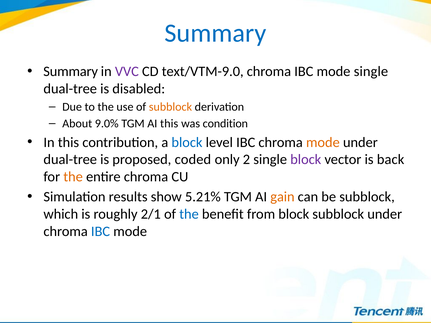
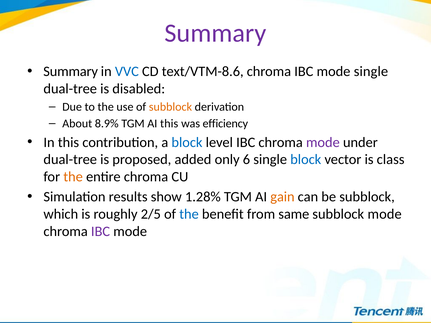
Summary at (215, 33) colour: blue -> purple
VVC colour: purple -> blue
text/VTM-9.0: text/VTM-9.0 -> text/VTM-8.6
9.0%: 9.0% -> 8.9%
condition: condition -> efficiency
mode at (323, 142) colour: orange -> purple
coded: coded -> added
2: 2 -> 6
block at (306, 160) colour: purple -> blue
back: back -> class
5.21%: 5.21% -> 1.28%
2/1: 2/1 -> 2/5
from block: block -> same
subblock under: under -> mode
IBC at (101, 232) colour: blue -> purple
